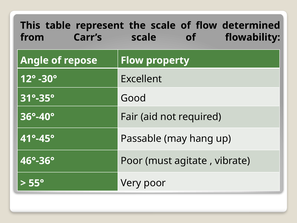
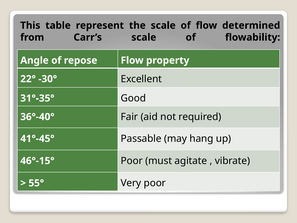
12°: 12° -> 22°
46°-36°: 46°-36° -> 46°-15°
